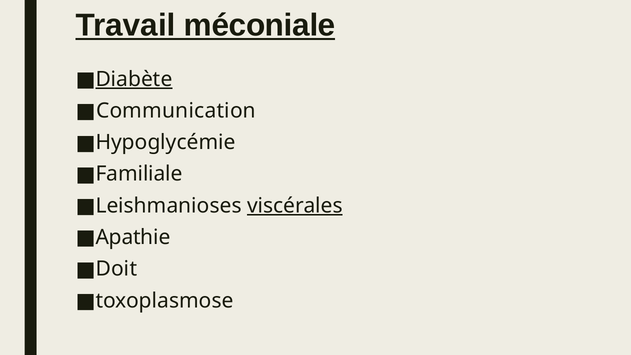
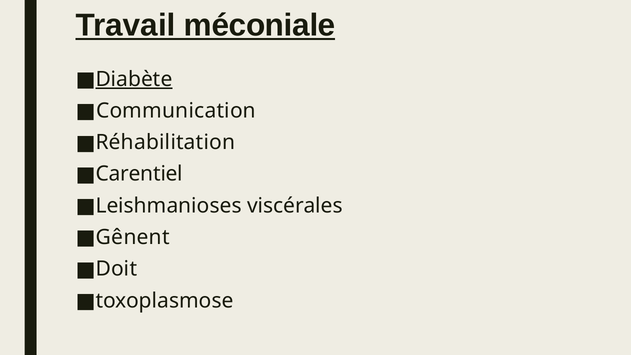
Hypoglycémie: Hypoglycémie -> Réhabilitation
Familiale: Familiale -> Carentiel
viscérales underline: present -> none
Apathie: Apathie -> Gênent
